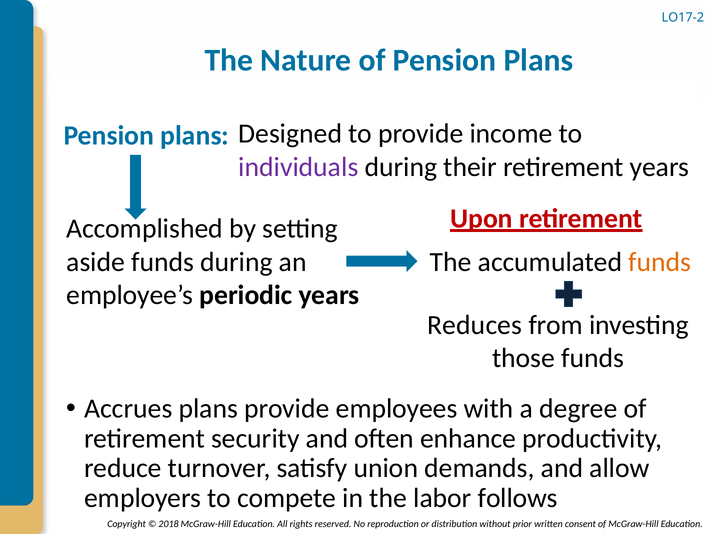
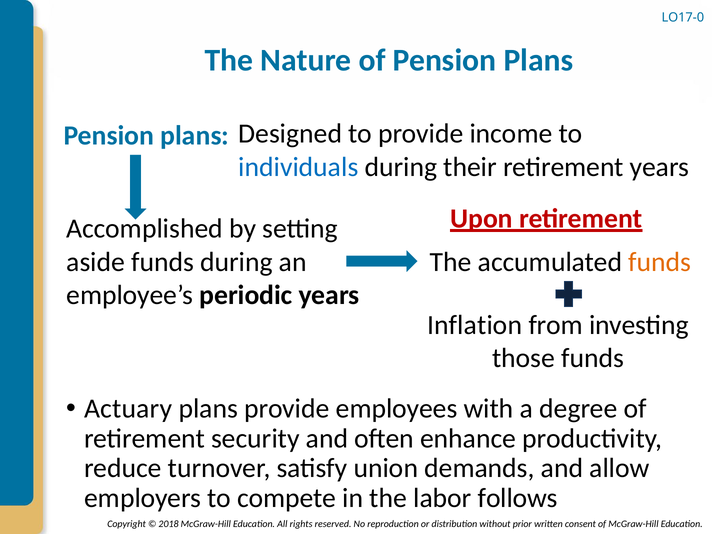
LO17-2: LO17-2 -> LO17-0
individuals colour: purple -> blue
Reduces: Reduces -> Inflation
Accrues: Accrues -> Actuary
